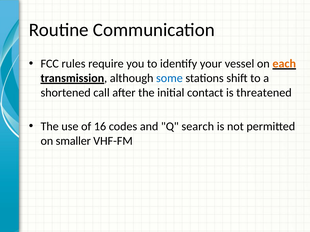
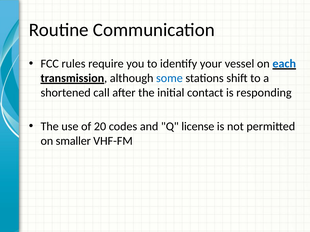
each colour: orange -> blue
threatened: threatened -> responding
16: 16 -> 20
search: search -> license
